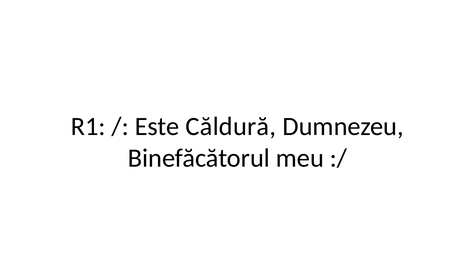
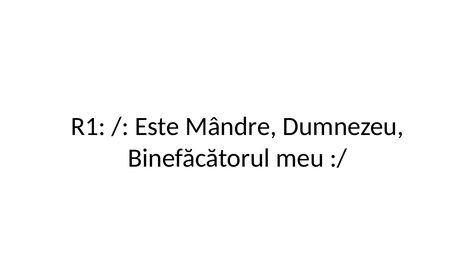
Căldură: Căldură -> Mândre
